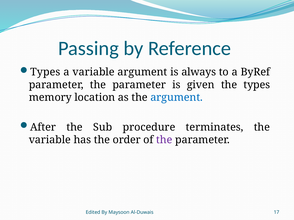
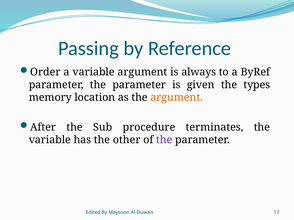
Types at (45, 72): Types -> Order
argument at (177, 98) colour: blue -> orange
order: order -> other
